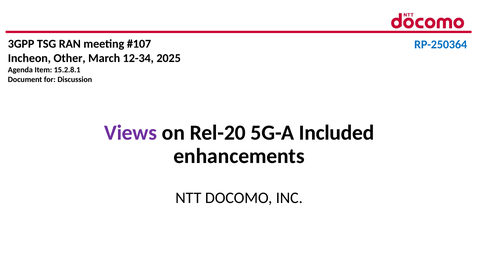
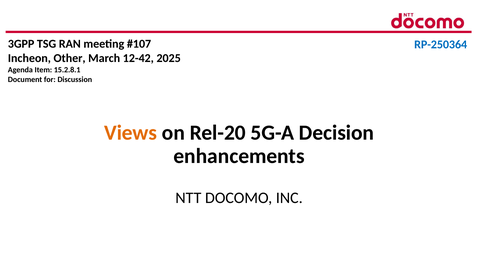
12-34: 12-34 -> 12-42
Views colour: purple -> orange
Included: Included -> Decision
